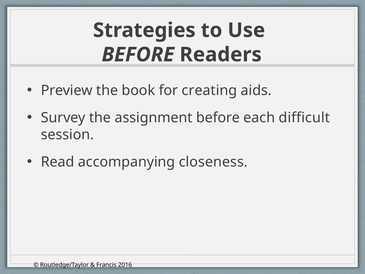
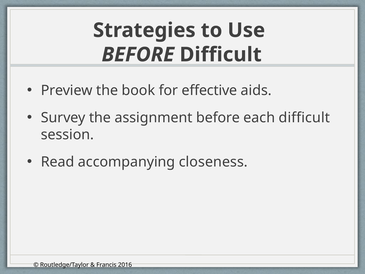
BEFORE Readers: Readers -> Difficult
creating: creating -> effective
